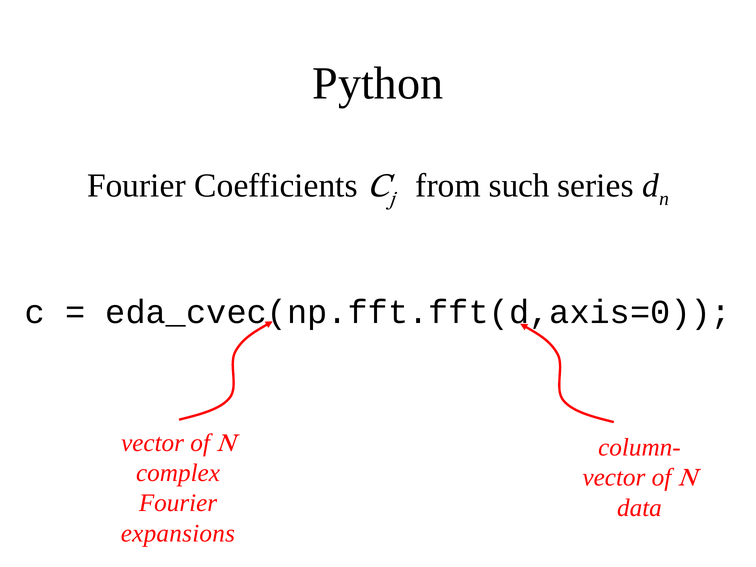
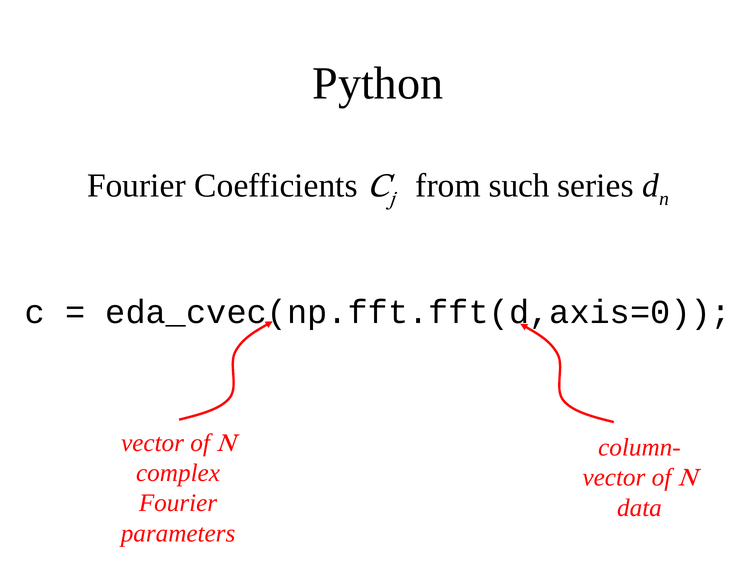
expansions: expansions -> parameters
